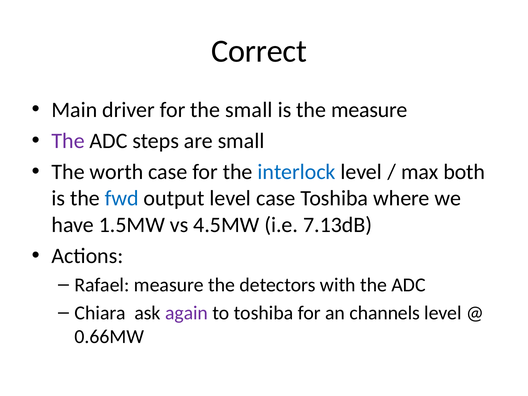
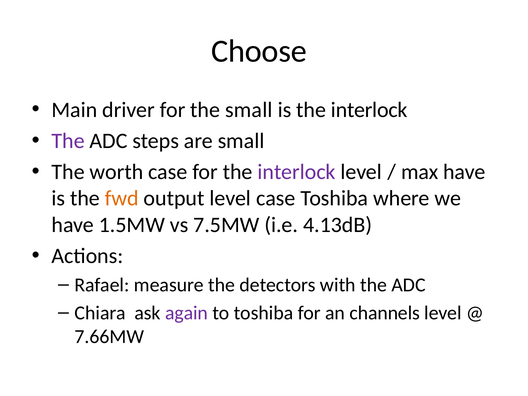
Correct: Correct -> Choose
is the measure: measure -> interlock
interlock at (297, 172) colour: blue -> purple
max both: both -> have
fwd colour: blue -> orange
4.5MW: 4.5MW -> 7.5MW
7.13dB: 7.13dB -> 4.13dB
0.66MW: 0.66MW -> 7.66MW
